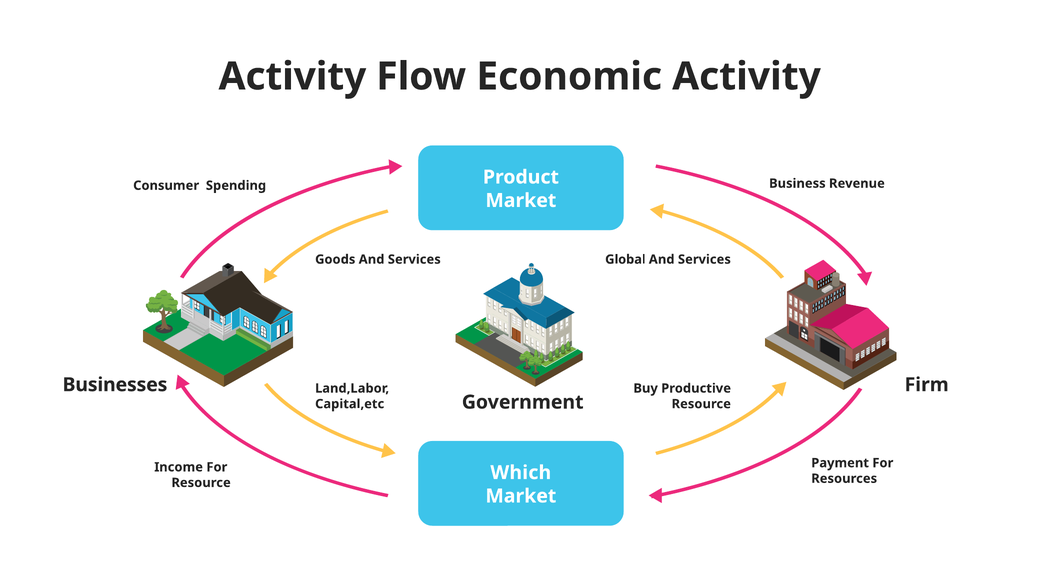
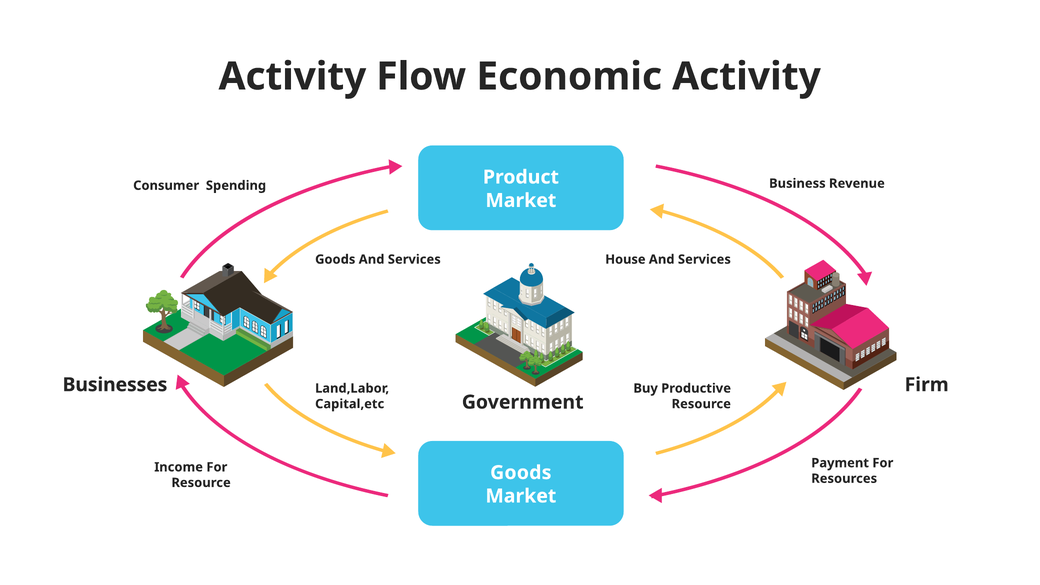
Global: Global -> House
Which at (521, 473): Which -> Goods
